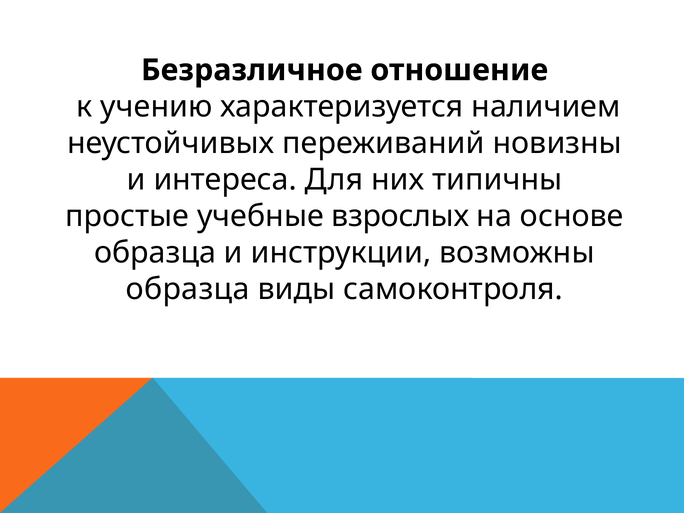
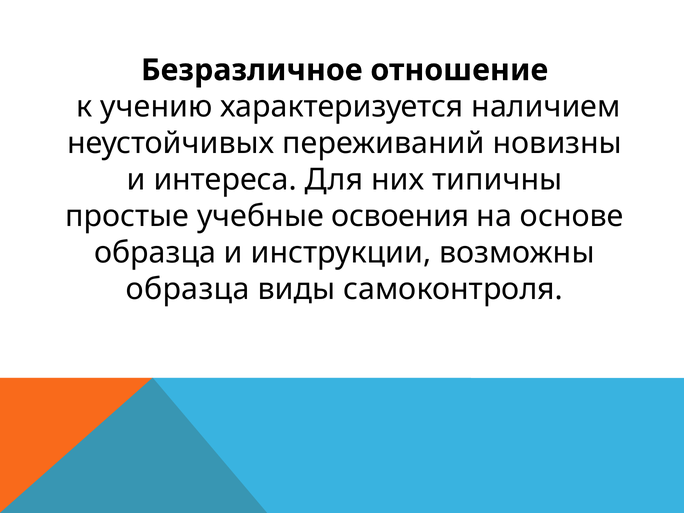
взрослых: взрослых -> освоения
